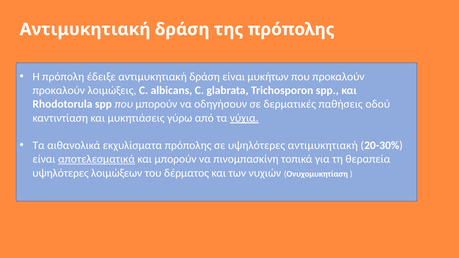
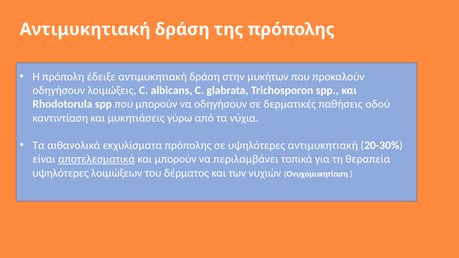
δράση είναι: είναι -> στην
προκαλούν at (59, 90): προκαλούν -> οδηγήσουν
νύχια underline: present -> none
πινομπασκίνη: πινομπασκίνη -> περιλαμβάνει
